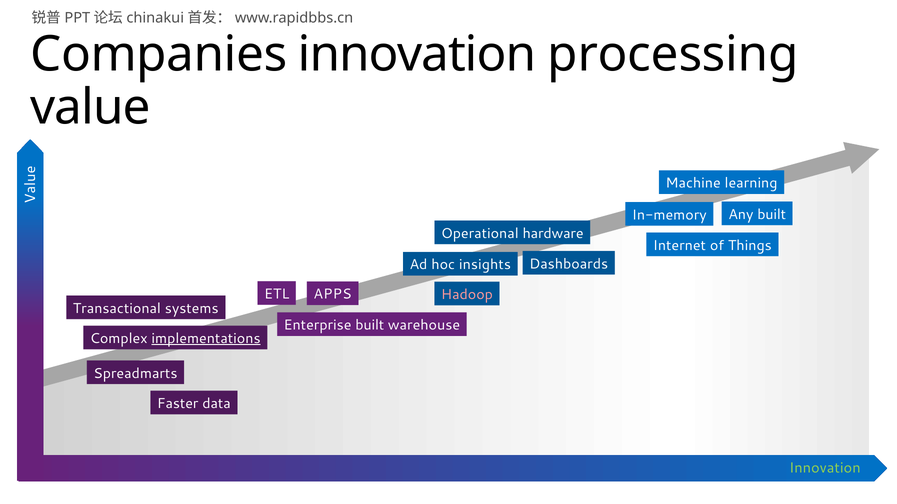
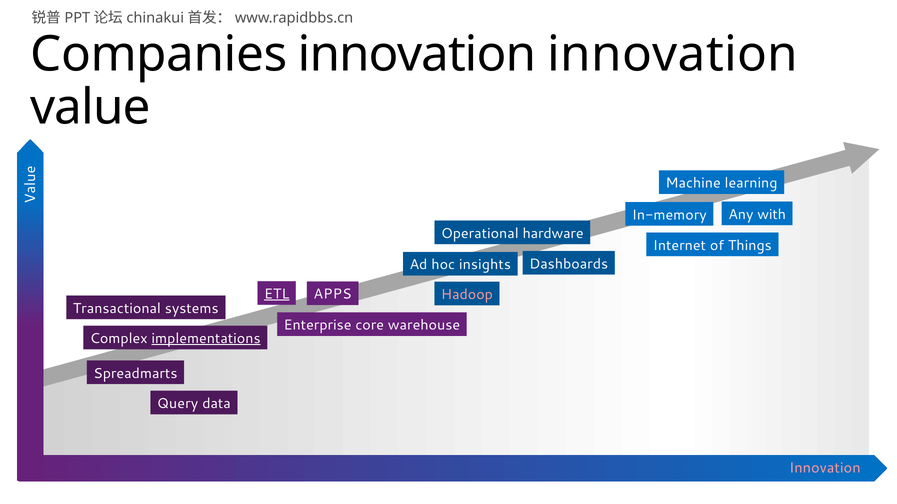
innovation processing: processing -> innovation
Any built: built -> with
ETL underline: none -> present
Enterprise built: built -> core
Faster: Faster -> Query
Innovation at (825, 469) colour: light green -> pink
